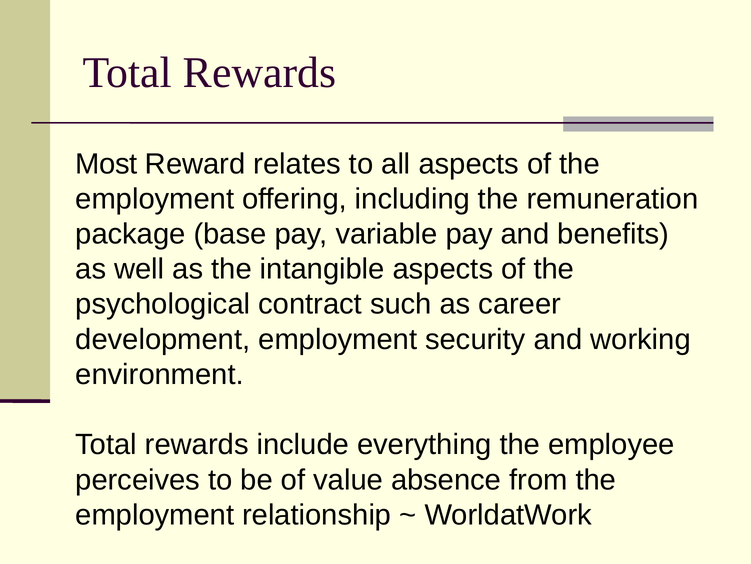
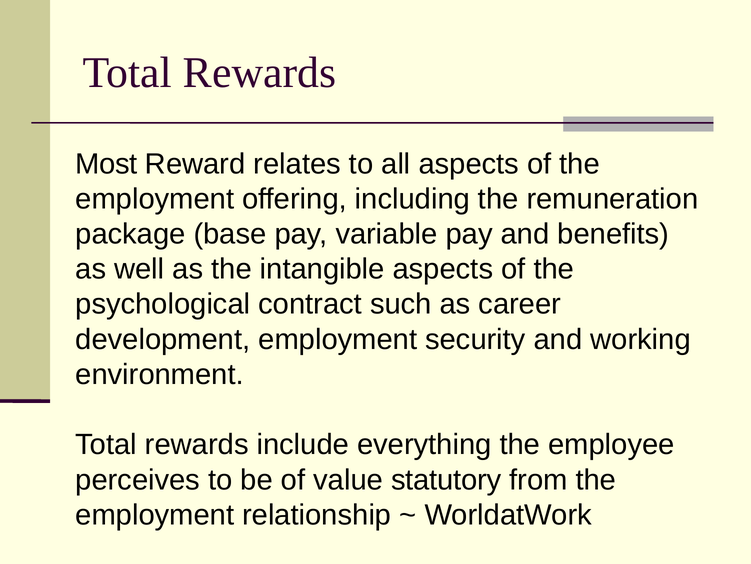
absence: absence -> statutory
